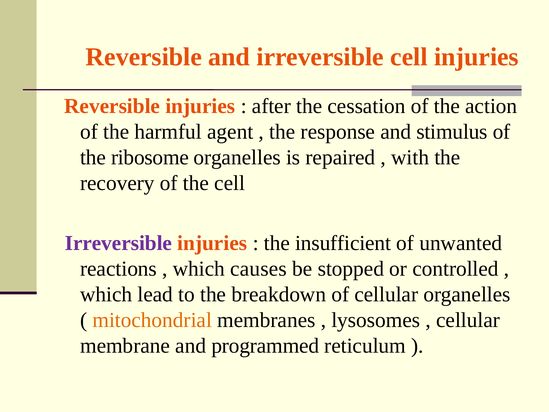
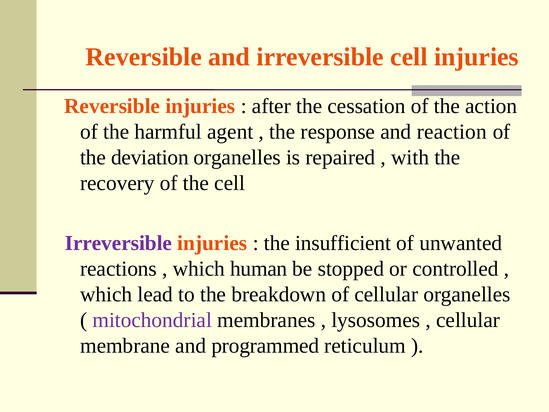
stimulus: stimulus -> reaction
ribosome: ribosome -> deviation
causes: causes -> human
mitochondrial colour: orange -> purple
